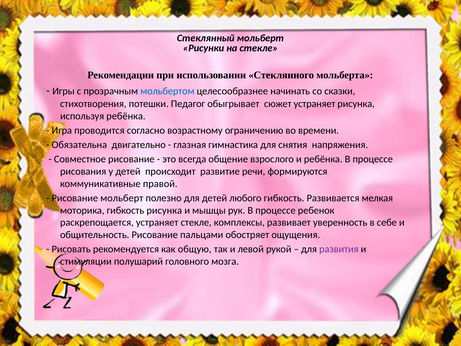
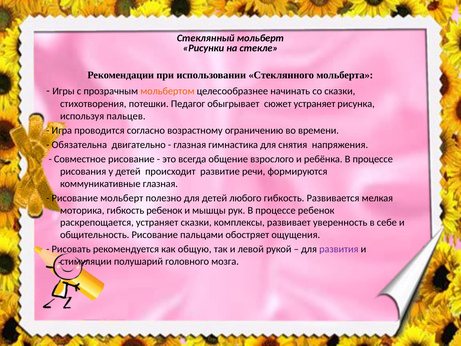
мольбертом colour: blue -> orange
используя ребёнка: ребёнка -> пальцев
коммуникативные правой: правой -> глазная
гибкость рисунка: рисунка -> ребенок
устраняет стекле: стекле -> сказки
